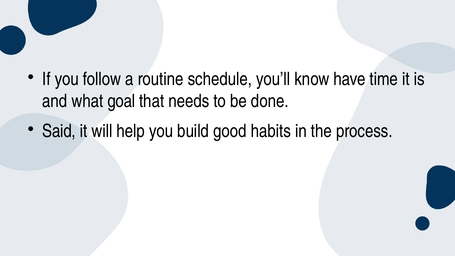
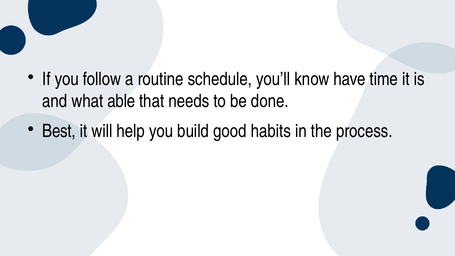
goal: goal -> able
Said: Said -> Best
